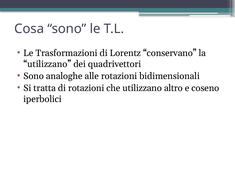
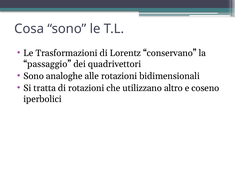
utilizzano at (47, 64): utilizzano -> passaggio
